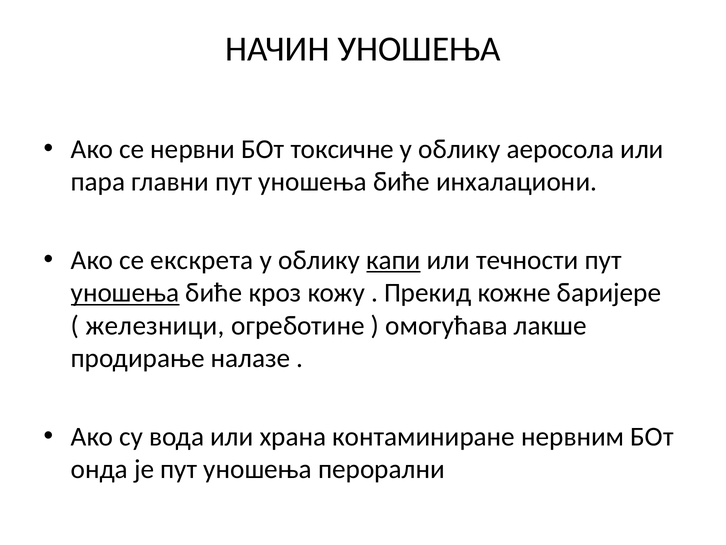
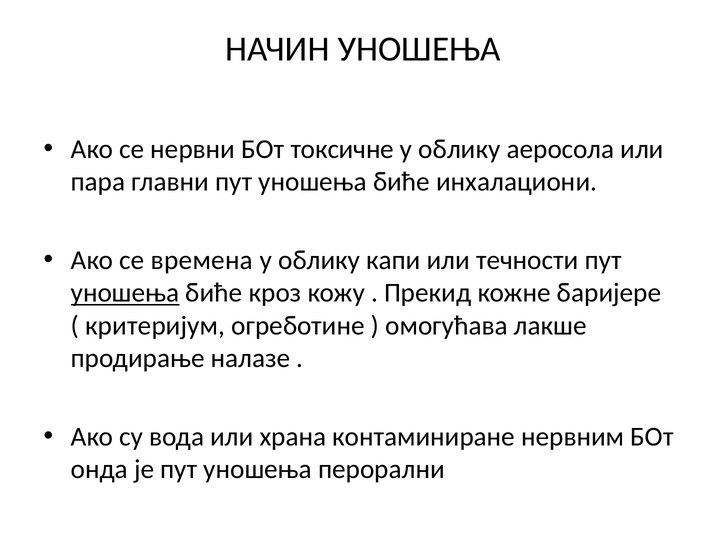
екскрета: екскрета -> времена
капи underline: present -> none
железници: железници -> критеријум
